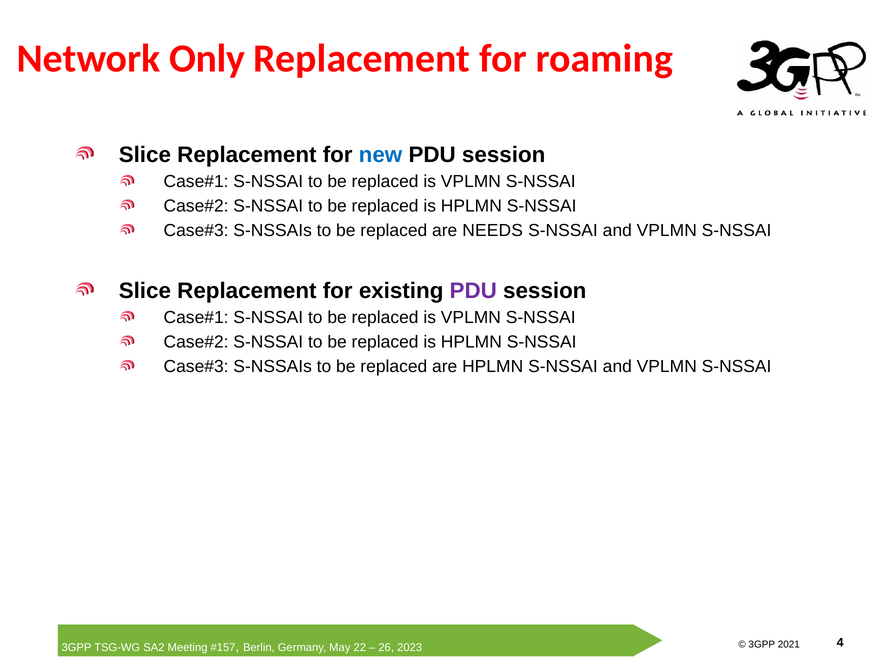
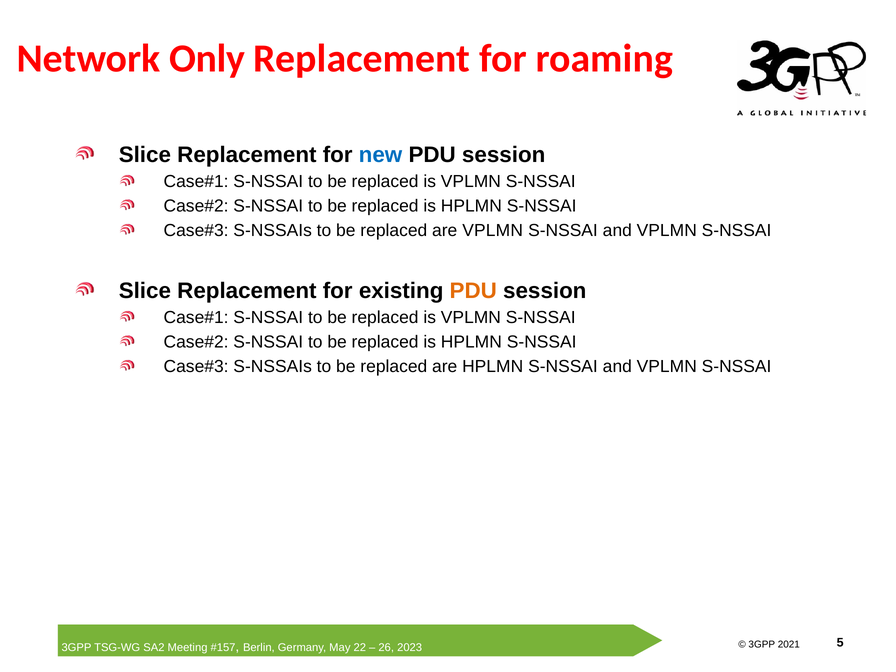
are NEEDS: NEEDS -> VPLMN
PDU at (473, 291) colour: purple -> orange
4: 4 -> 5
